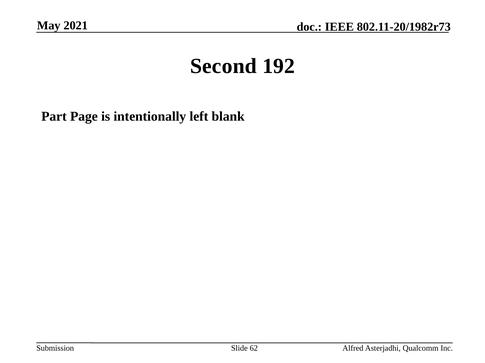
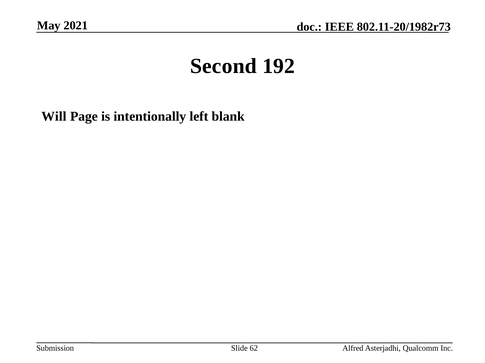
Part: Part -> Will
